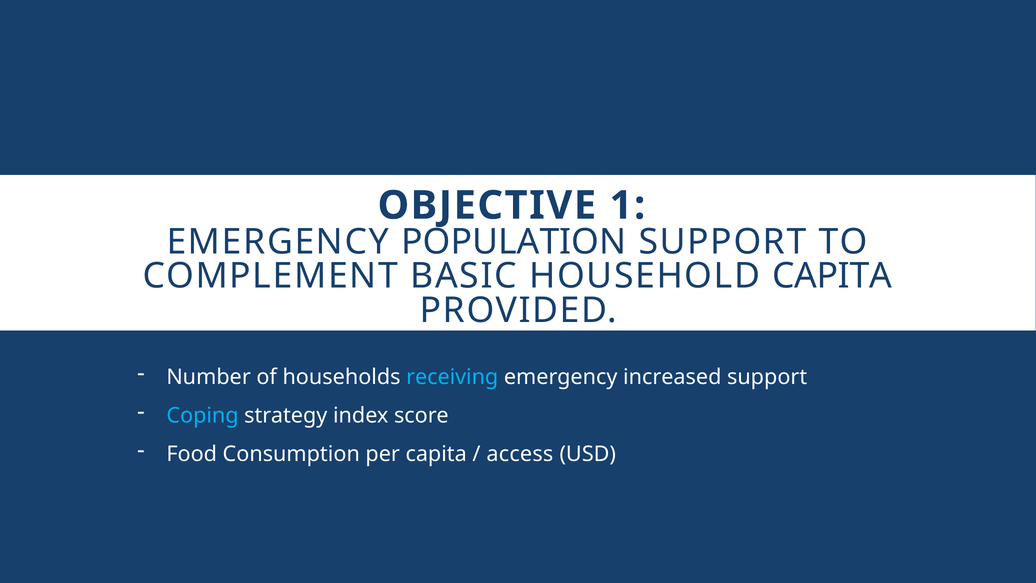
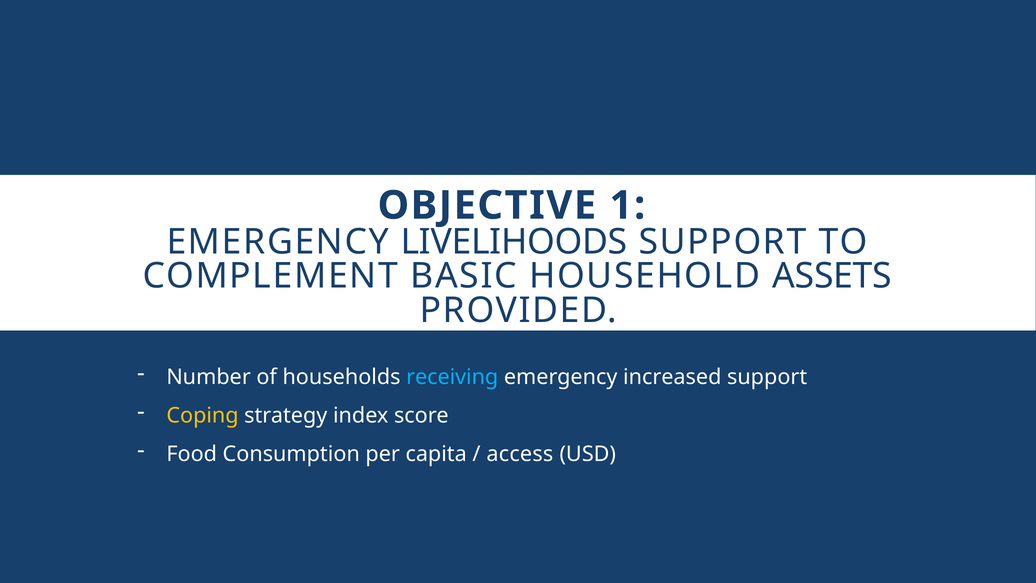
POPULATION: POPULATION -> LIVELIHOODS
HOUSEHOLD CAPITA: CAPITA -> ASSETS
Coping colour: light blue -> yellow
